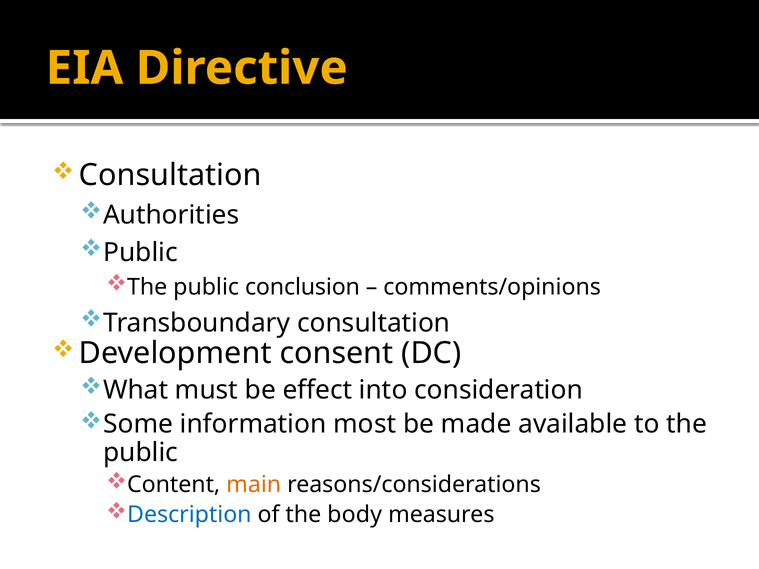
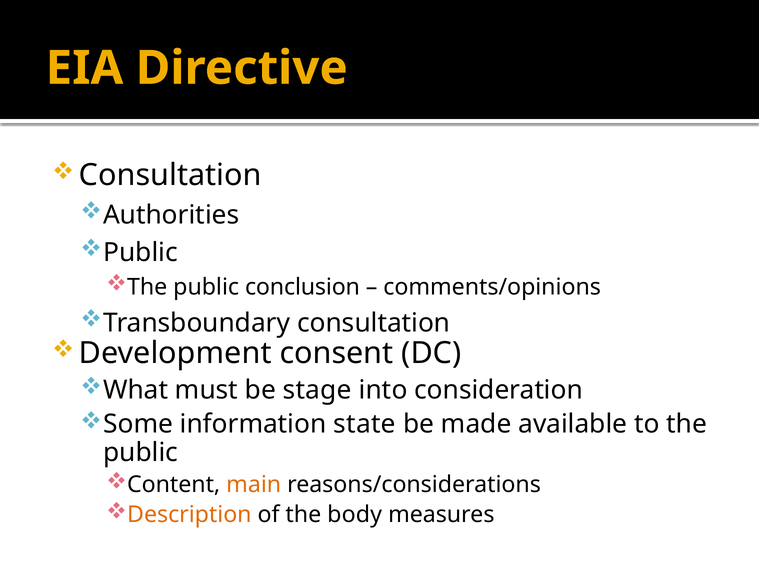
effect: effect -> stage
most: most -> state
Description colour: blue -> orange
